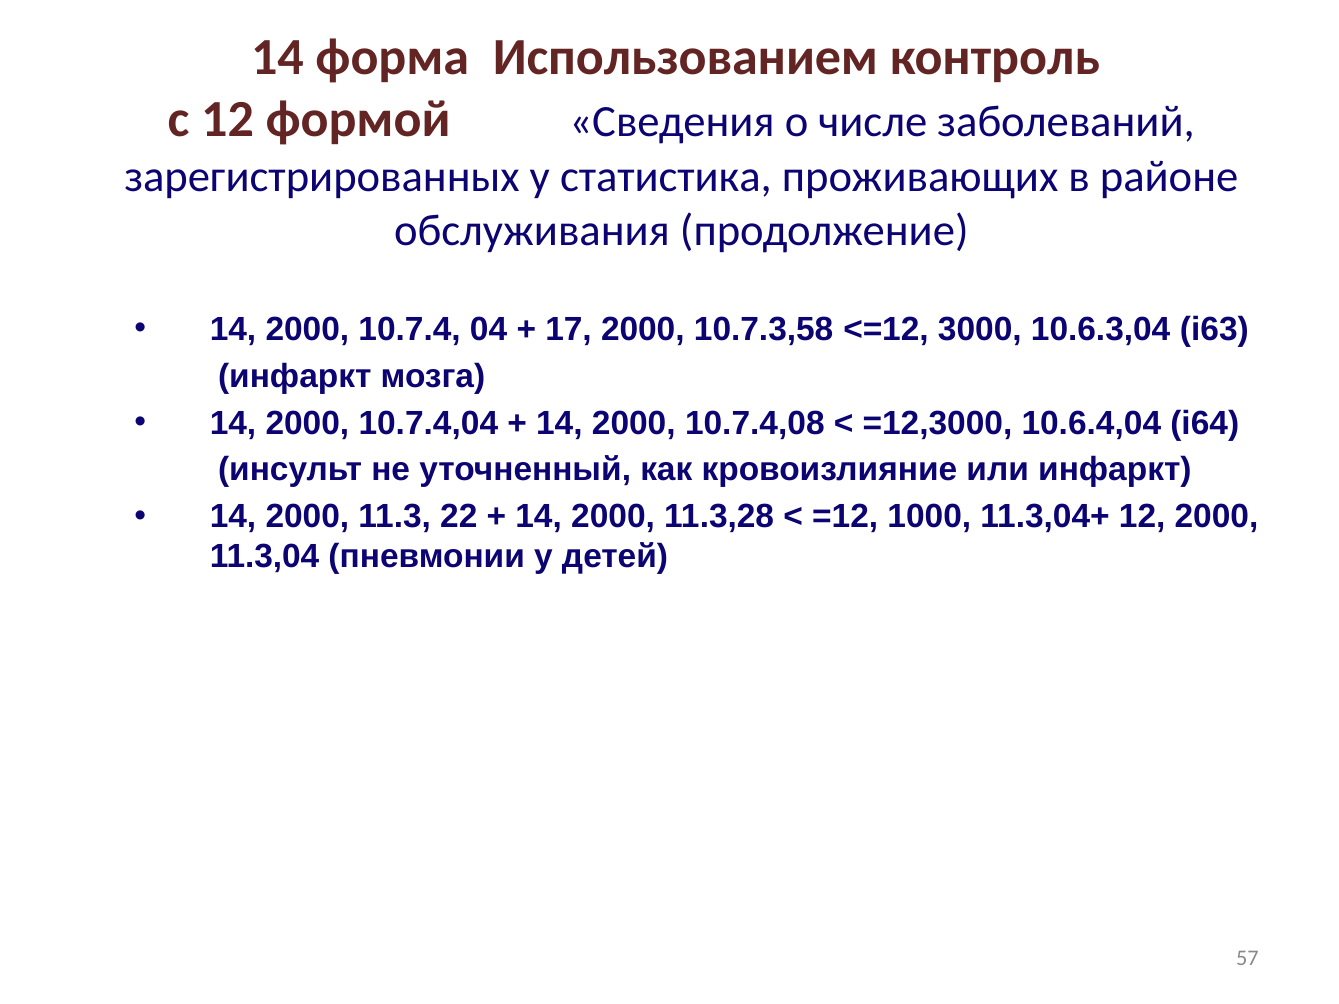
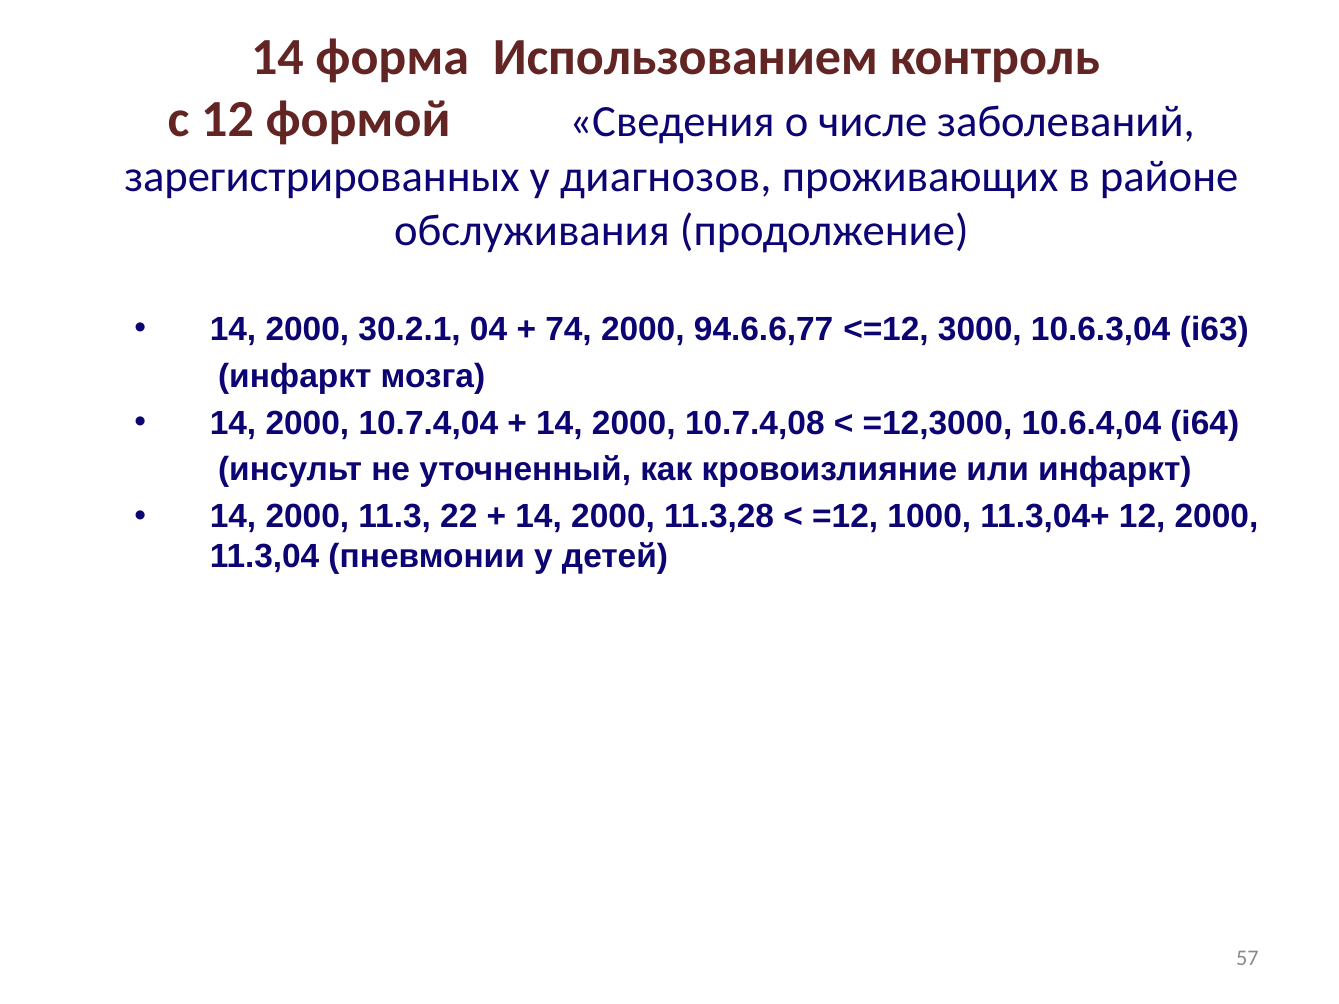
статистика: статистика -> диагнозов
10.7.4: 10.7.4 -> 30.2.1
17: 17 -> 74
10.7.3,58: 10.7.3,58 -> 94.6.6,77
